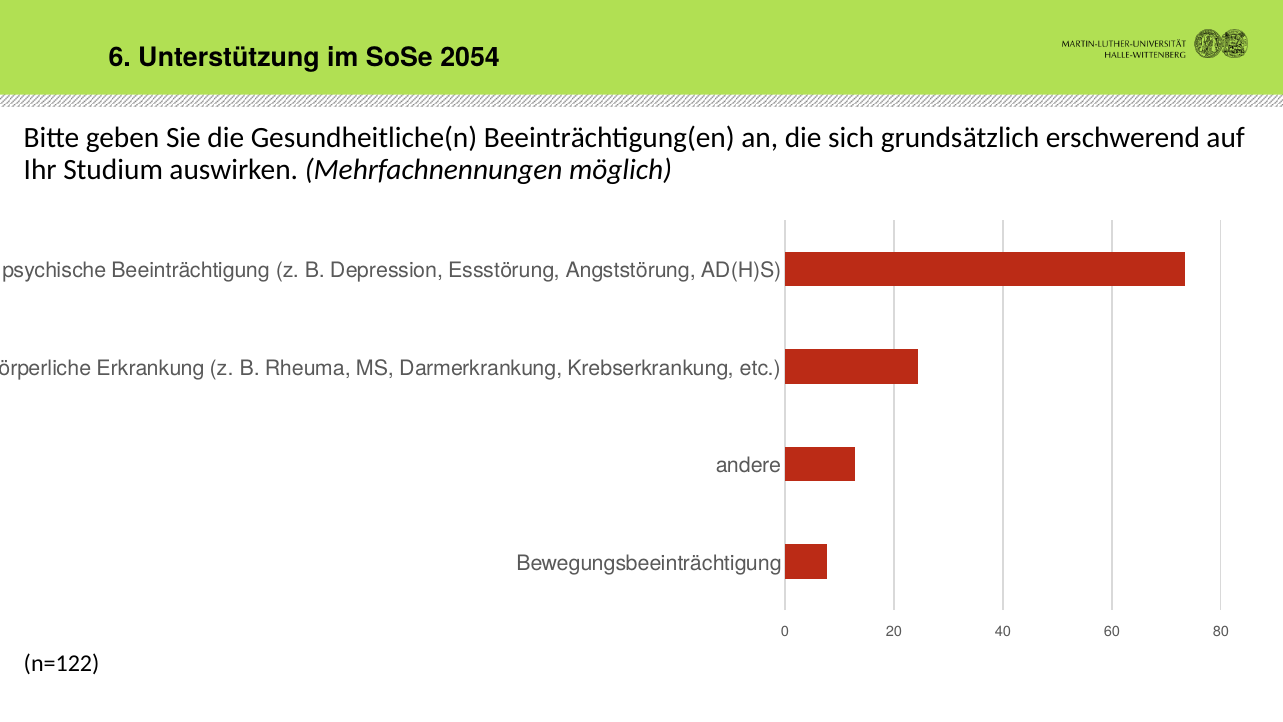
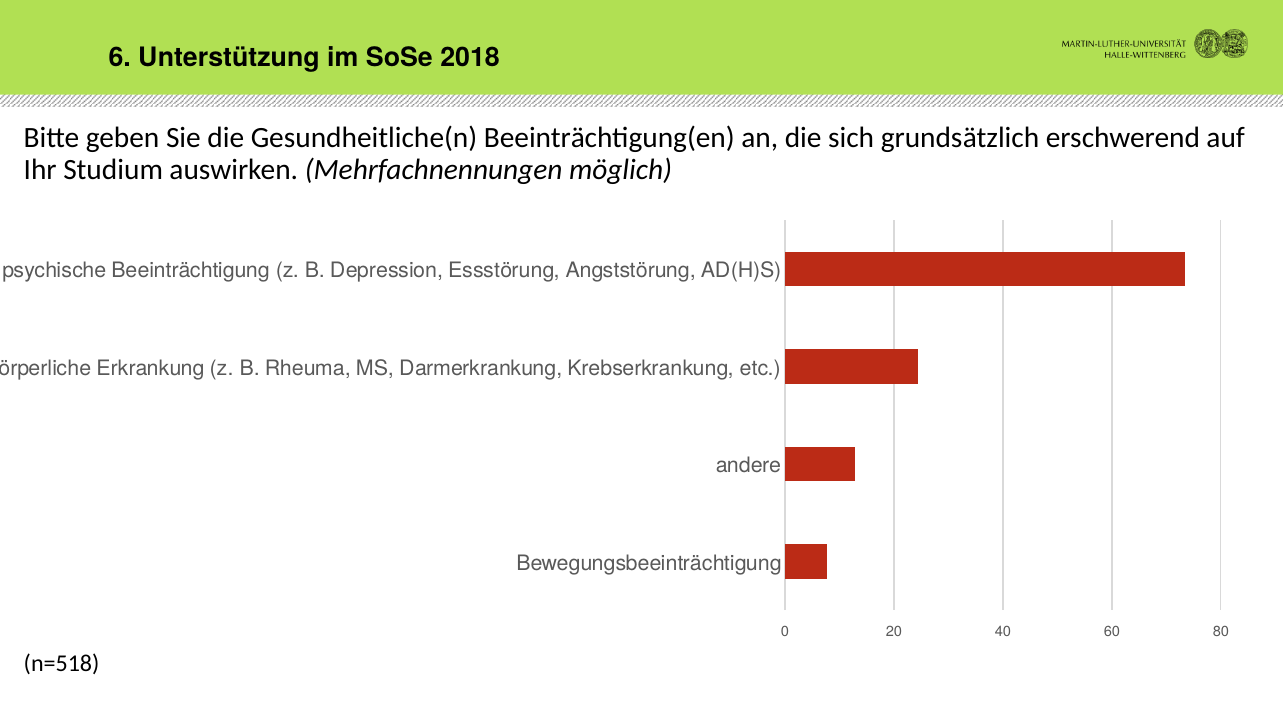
2054: 2054 -> 2018
n=122: n=122 -> n=518
